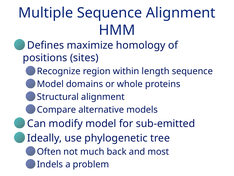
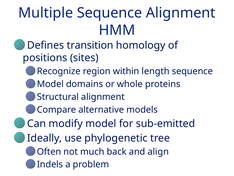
maximize: maximize -> transition
most: most -> align
